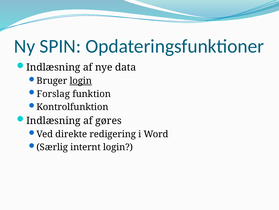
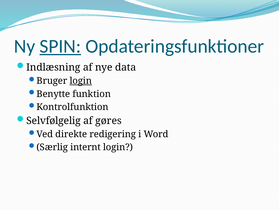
SPIN underline: none -> present
Forslag: Forslag -> Benytte
Indlæsning at (53, 120): Indlæsning -> Selvfølgelig
